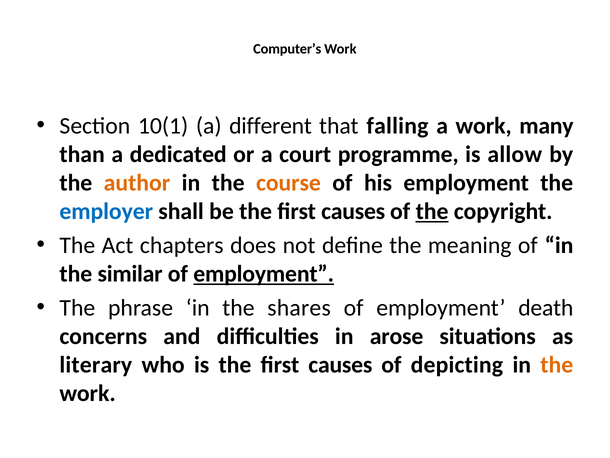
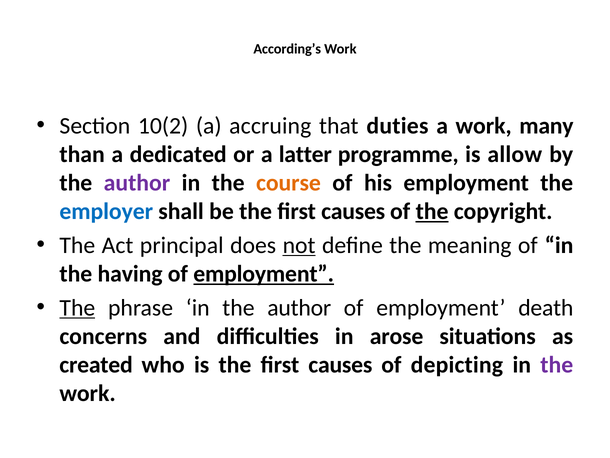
Computer’s: Computer’s -> According’s
10(1: 10(1 -> 10(2
different: different -> accruing
falling: falling -> duties
court: court -> latter
author at (137, 183) colour: orange -> purple
chapters: chapters -> principal
not underline: none -> present
similar: similar -> having
The at (77, 307) underline: none -> present
in the shares: shares -> author
literary: literary -> created
the at (557, 364) colour: orange -> purple
